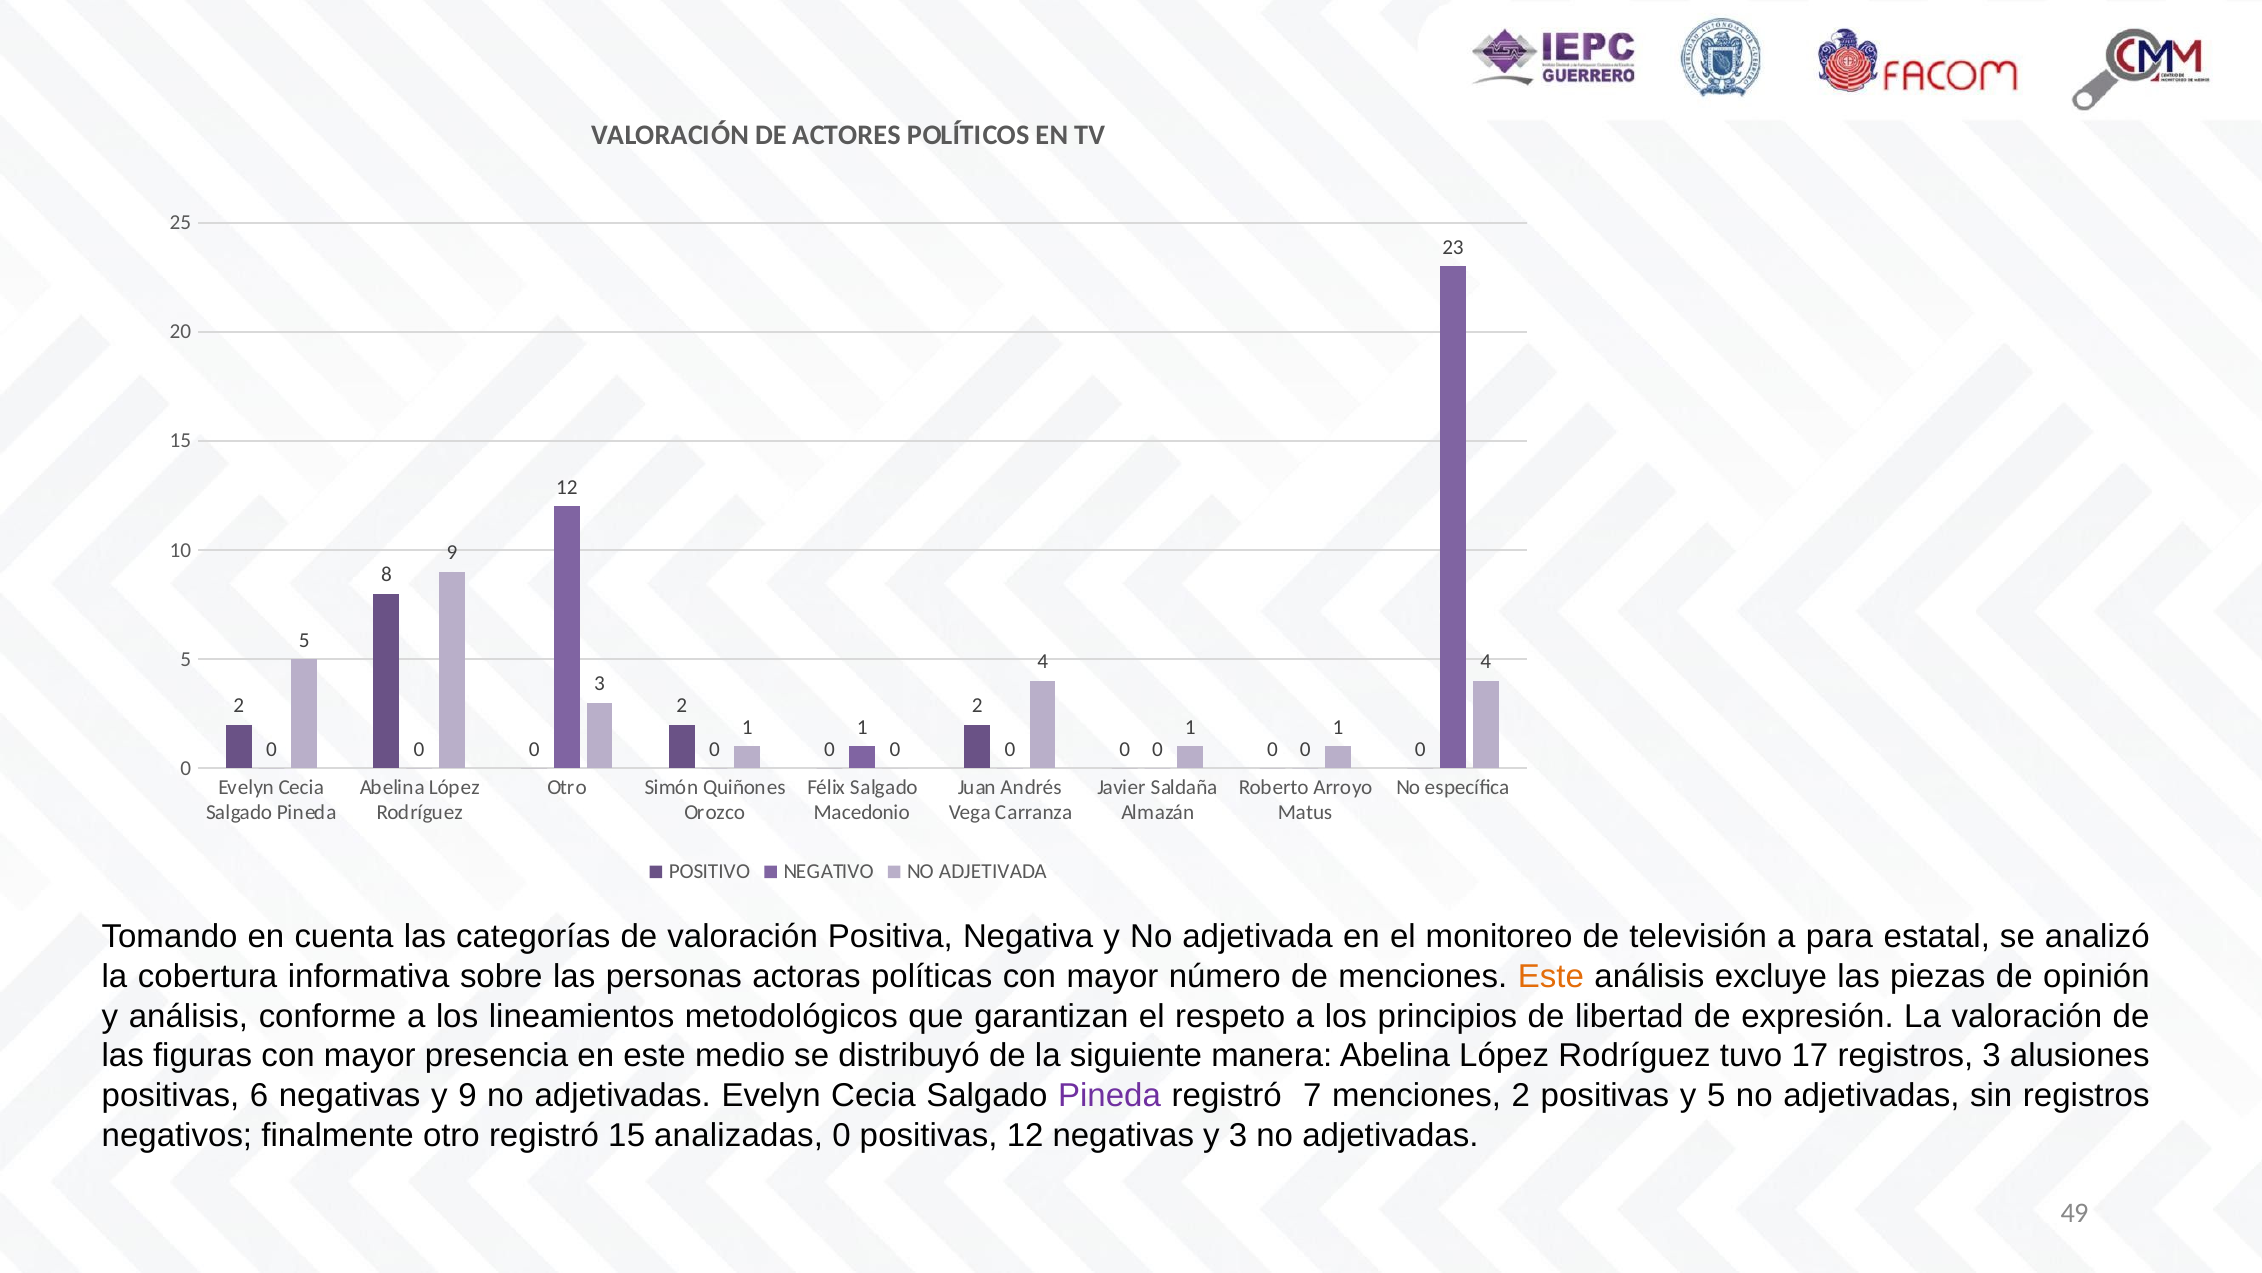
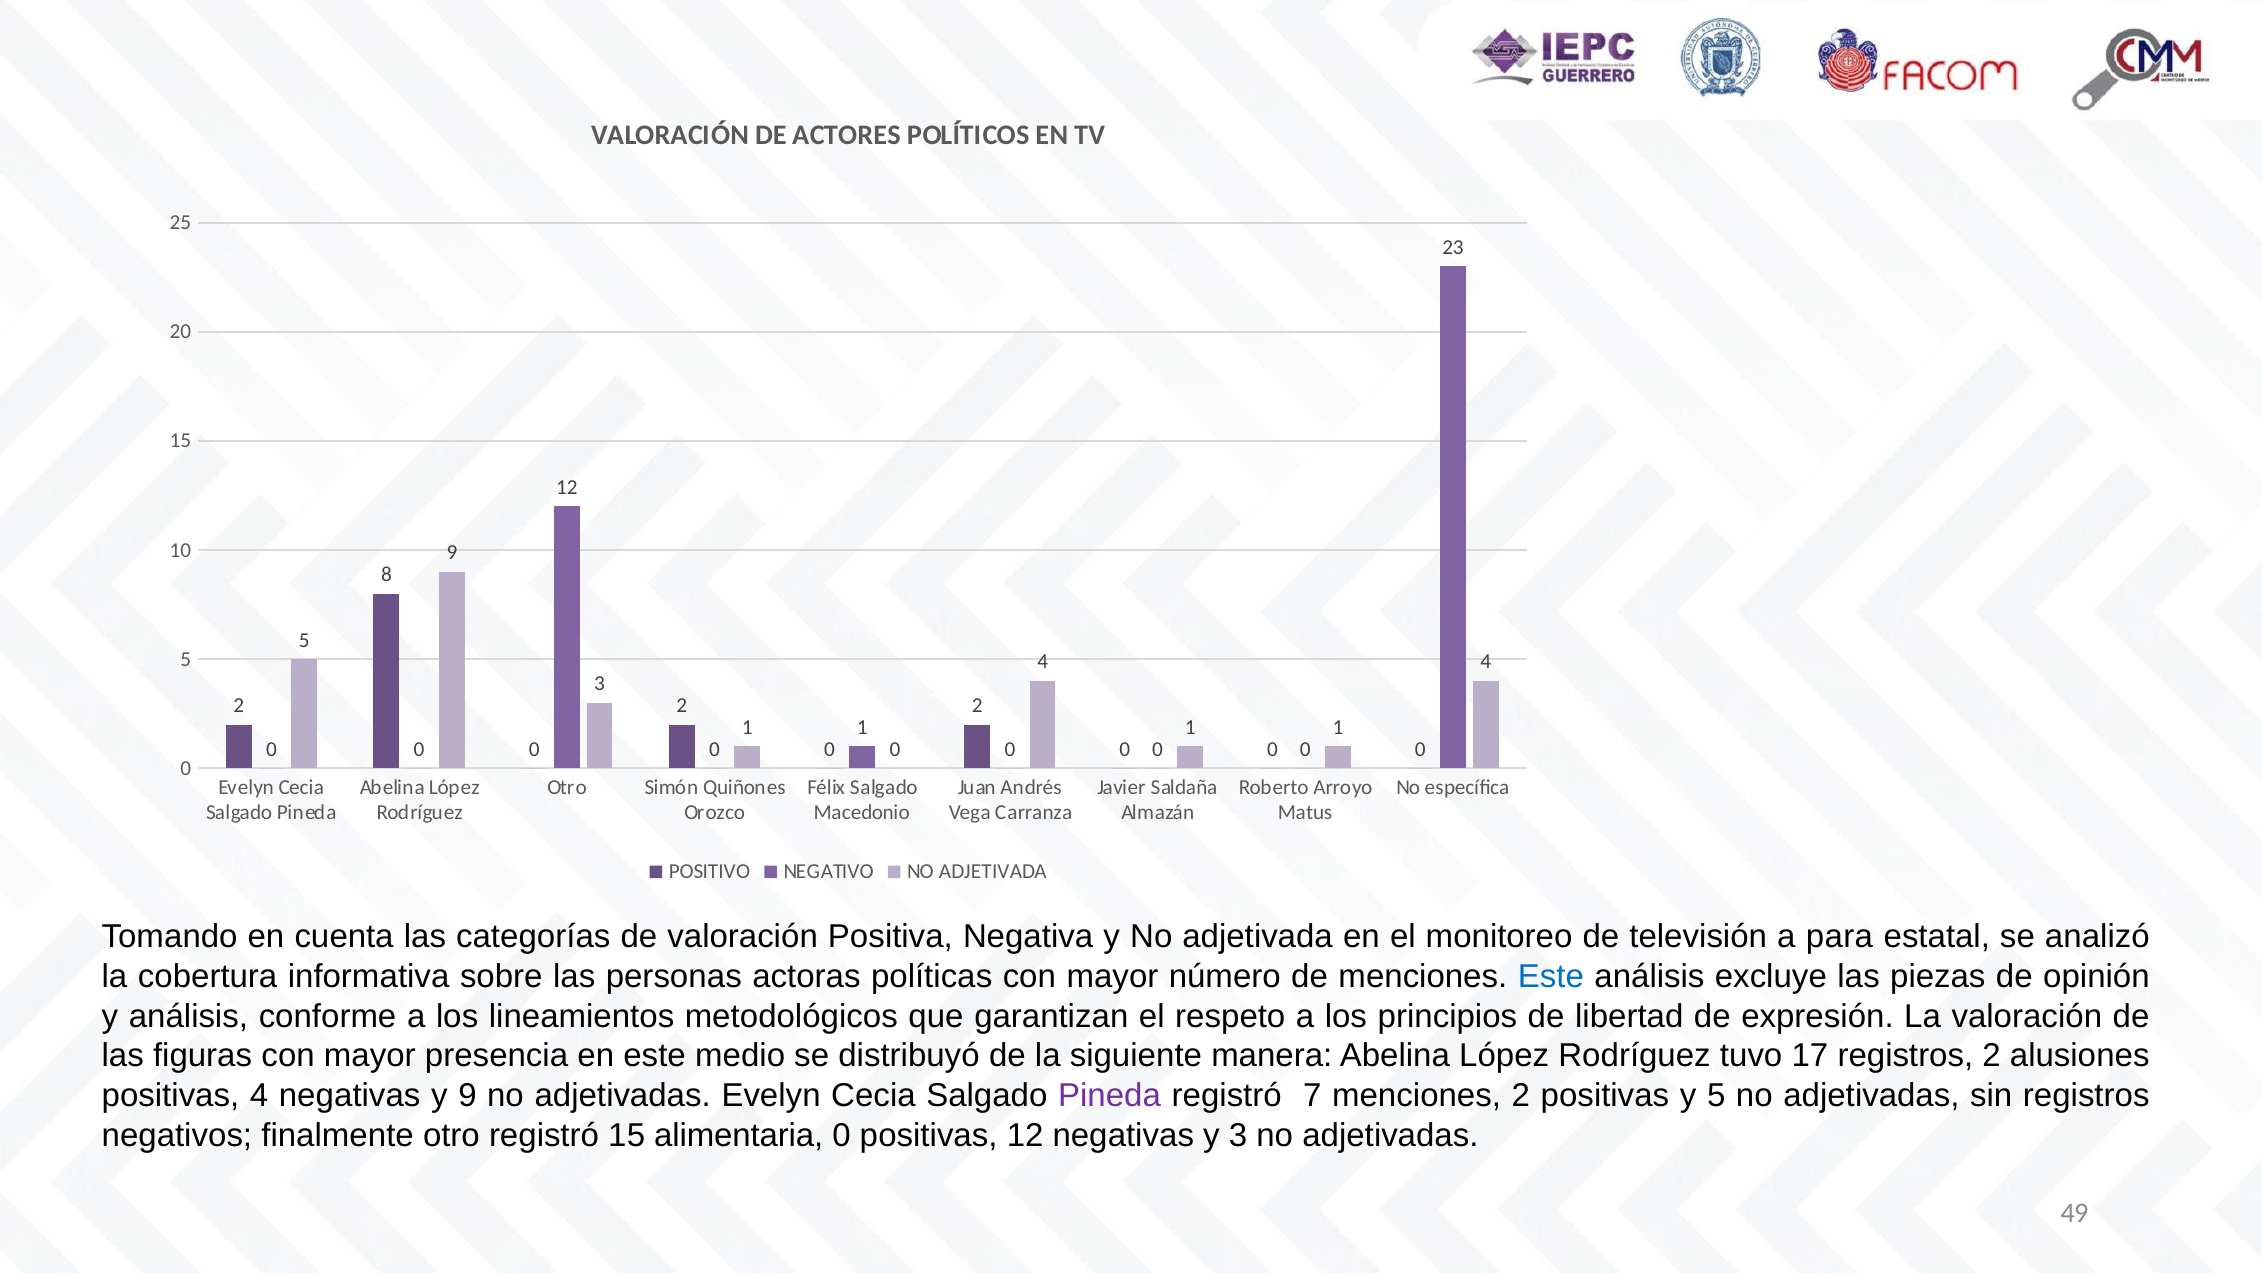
Este at (1551, 976) colour: orange -> blue
registros 3: 3 -> 2
positivas 6: 6 -> 4
analizadas: analizadas -> alimentaria
